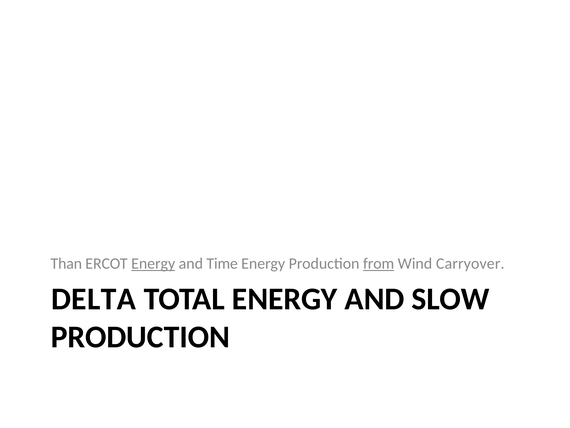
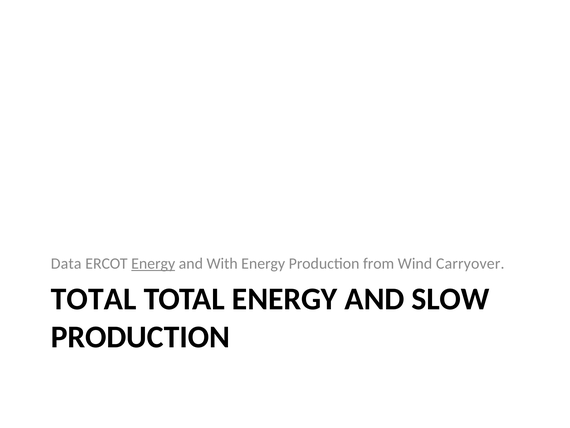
Than: Than -> Data
Time: Time -> With
from underline: present -> none
DELTA at (93, 299): DELTA -> TOTAL
